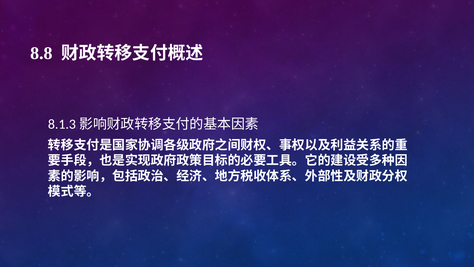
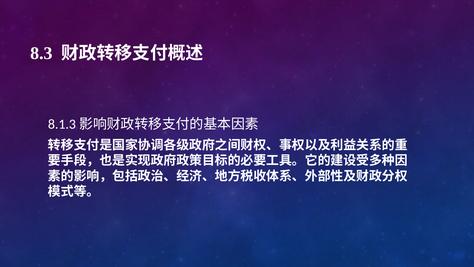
8.8: 8.8 -> 8.3
